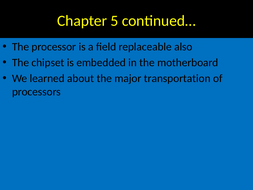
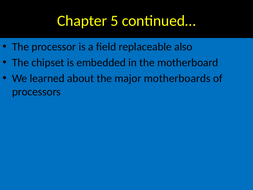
transportation: transportation -> motherboards
